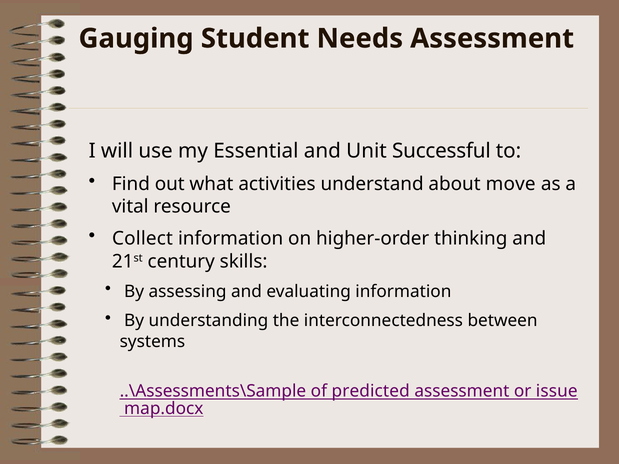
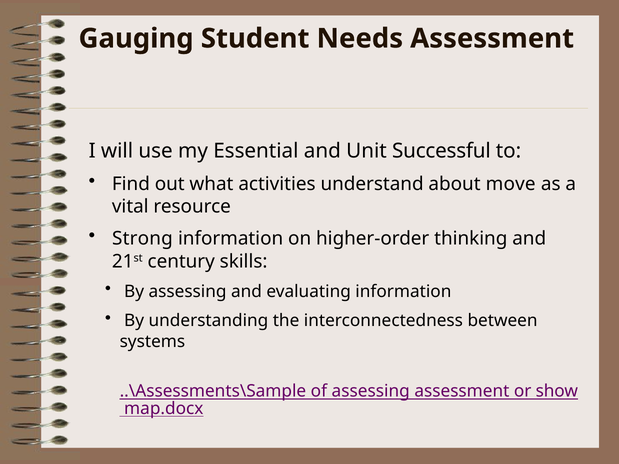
Collect: Collect -> Strong
of predicted: predicted -> assessing
issue: issue -> show
